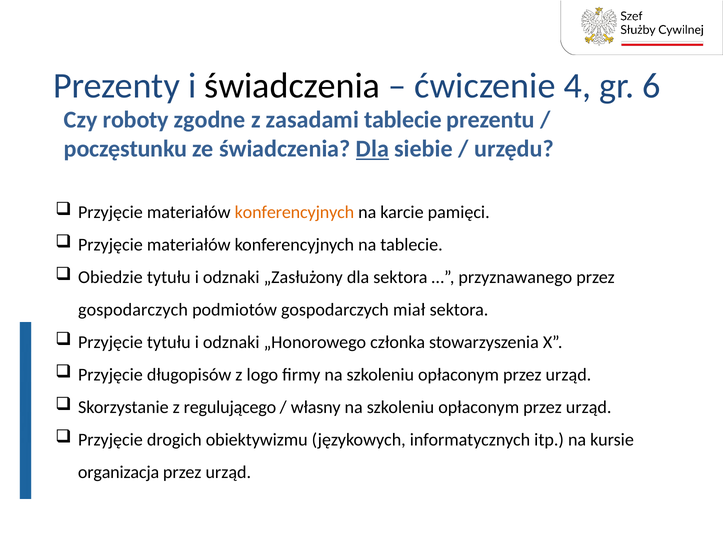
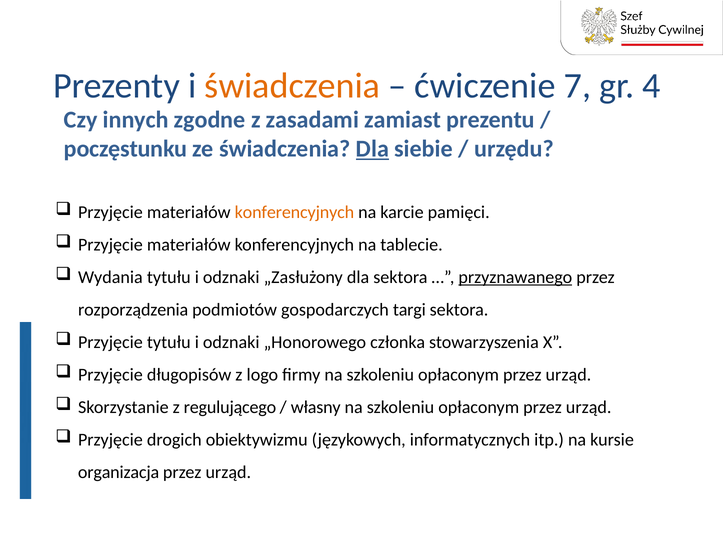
świadczenia at (292, 86) colour: black -> orange
4: 4 -> 7
6: 6 -> 4
roboty: roboty -> innych
zasadami tablecie: tablecie -> zamiast
Obiedzie: Obiedzie -> Wydania
przyznawanego underline: none -> present
gospodarczych at (133, 310): gospodarczych -> rozporządzenia
miał: miał -> targi
